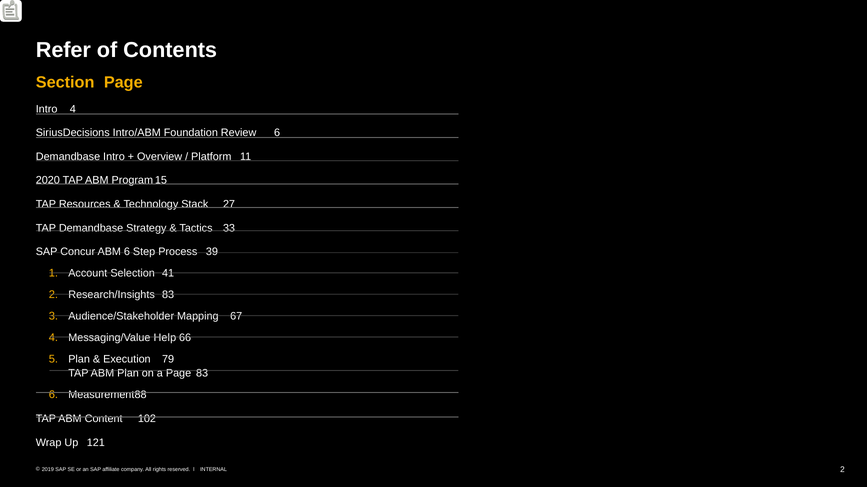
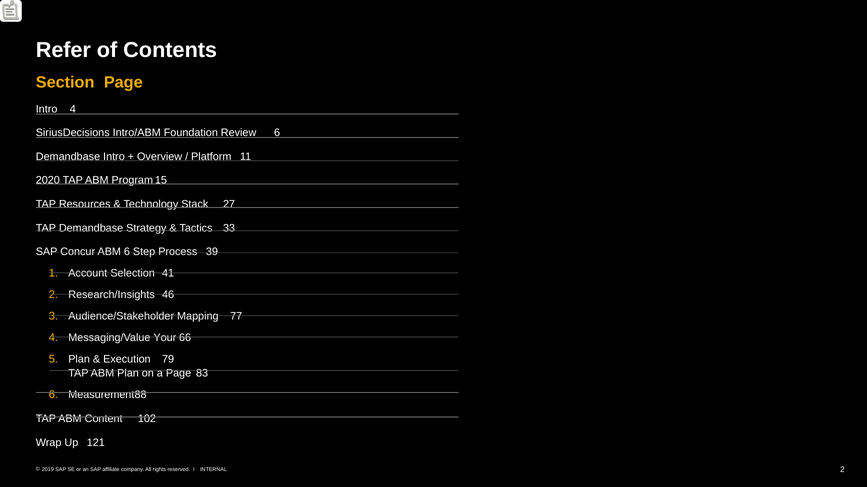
Research/Insights 83: 83 -> 46
67: 67 -> 77
Help: Help -> Your
